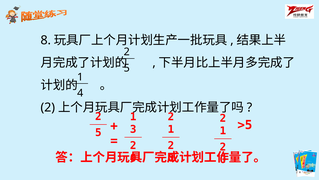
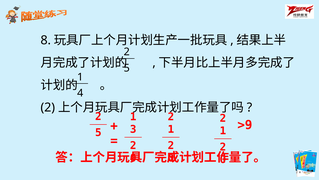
>5: >5 -> >9
